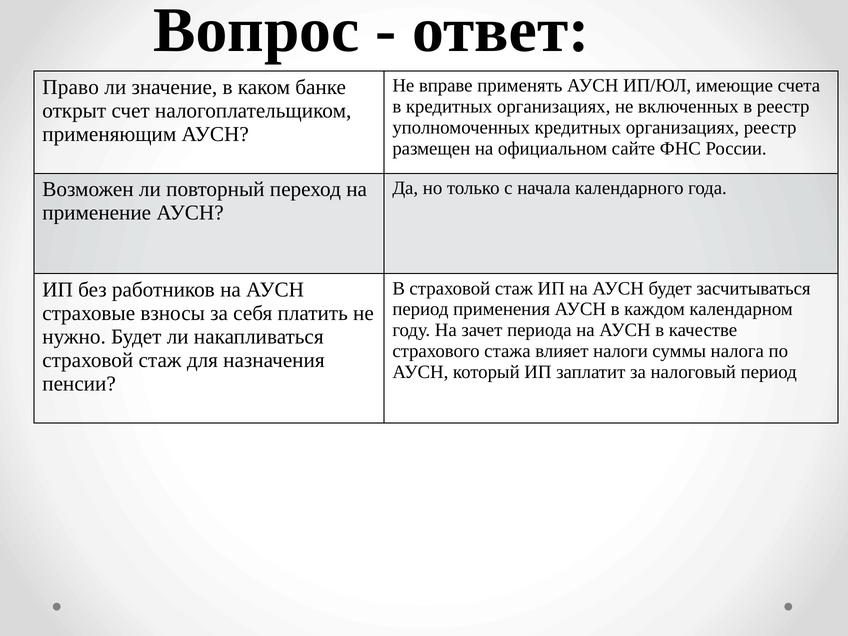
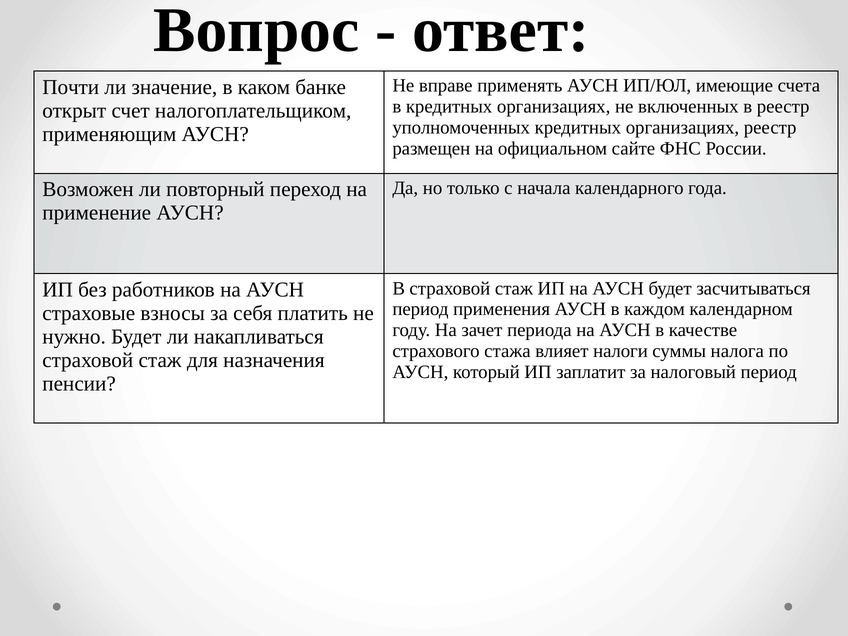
Право: Право -> Почти
